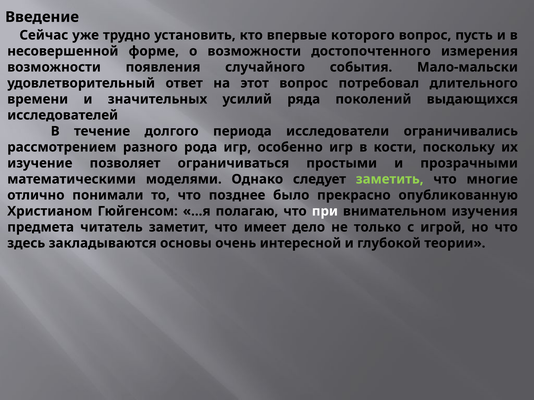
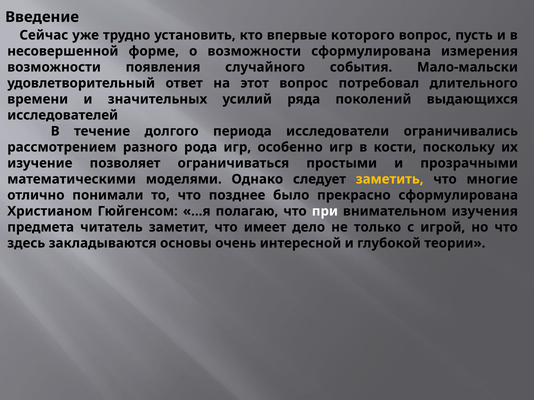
возможности достопочтенного: достопочтенного -> сформулирована
заметить colour: light green -> yellow
прекрасно опубликованную: опубликованную -> сформулирована
